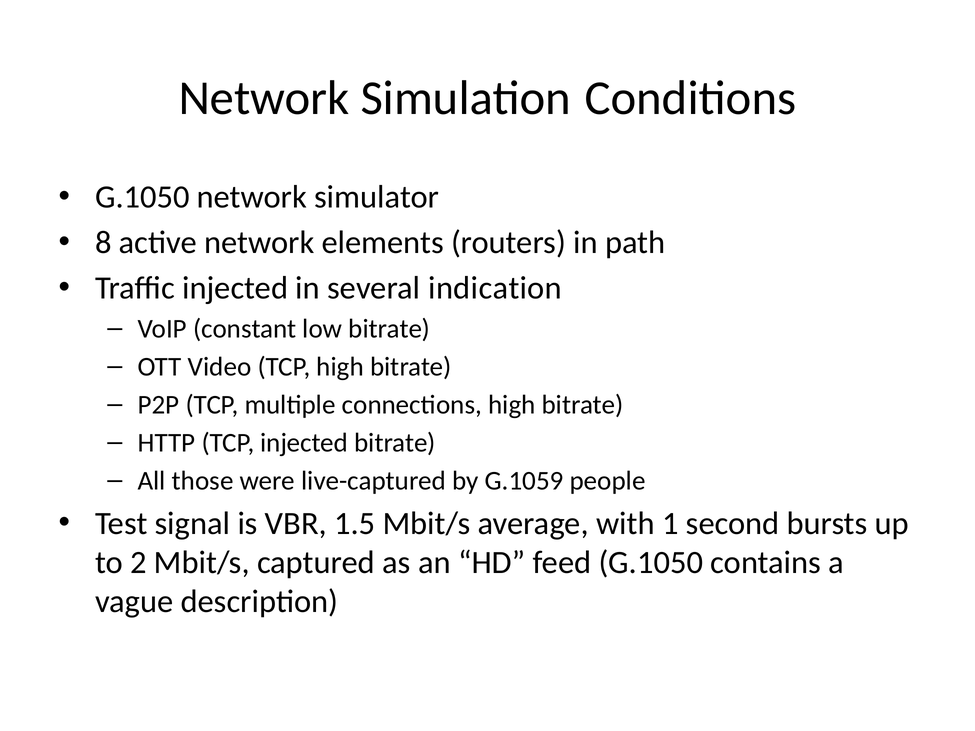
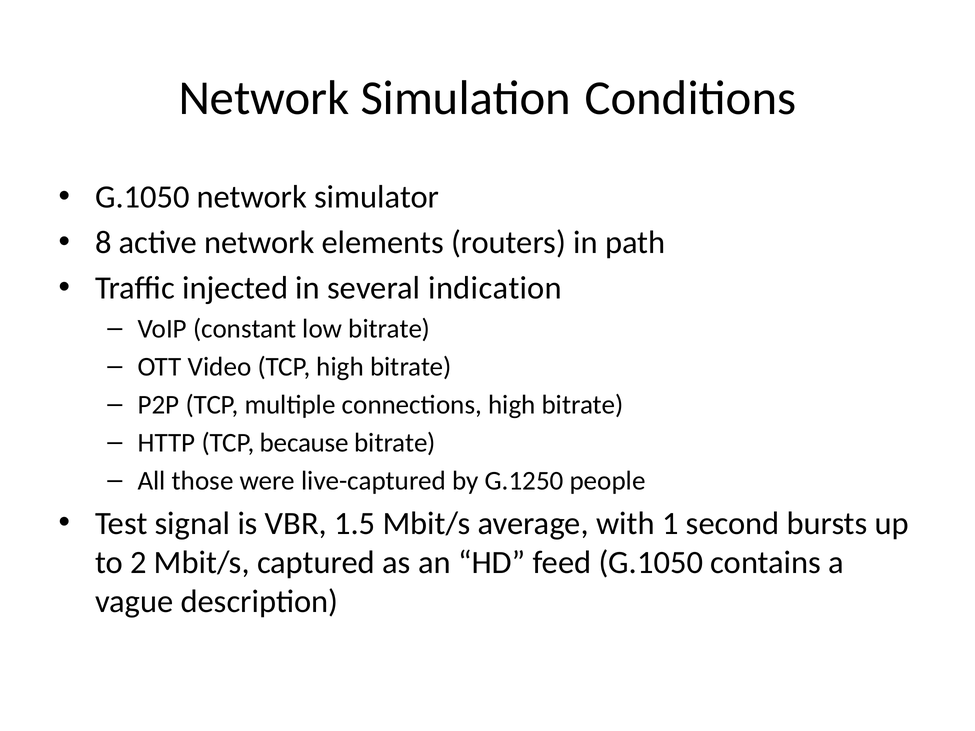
TCP injected: injected -> because
G.1059: G.1059 -> G.1250
